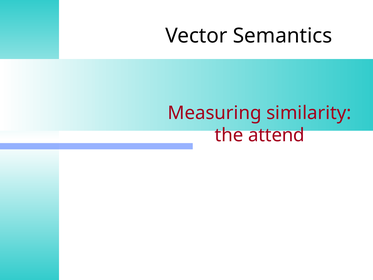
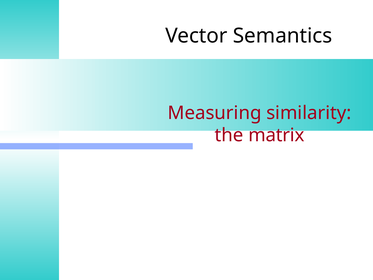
attend: attend -> matrix
